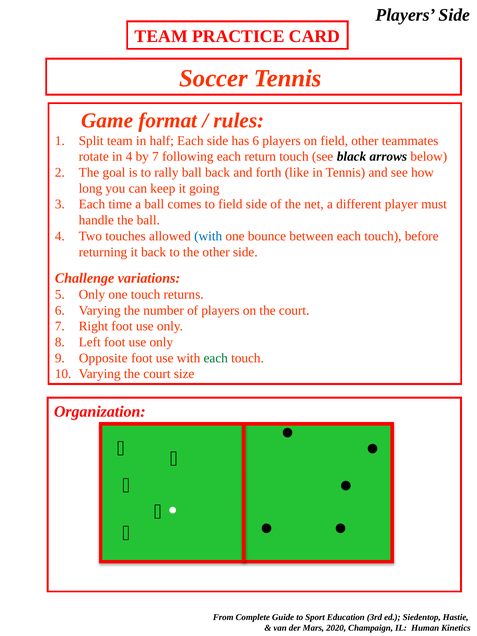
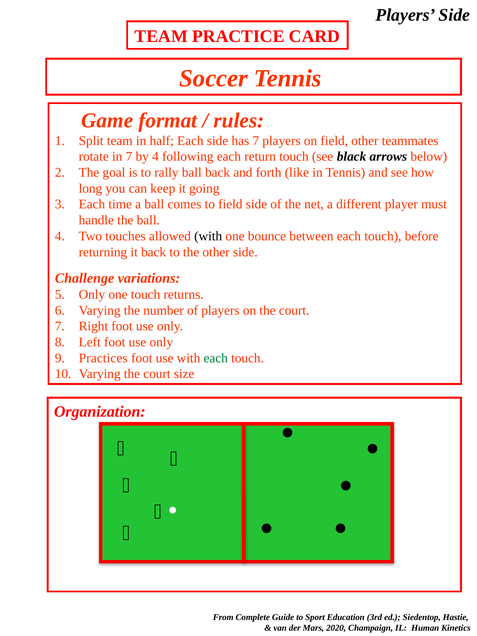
has 6: 6 -> 7
in 4: 4 -> 7
by 7: 7 -> 4
with at (208, 236) colour: blue -> black
Opposite: Opposite -> Practices
